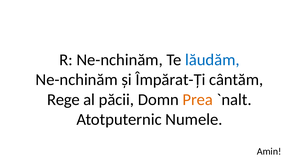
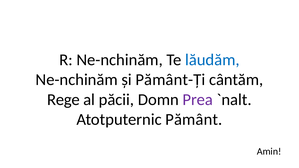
Împărat-Ți: Împărat-Ți -> Pământ-Ți
Prea colour: orange -> purple
Numele: Numele -> Pământ
